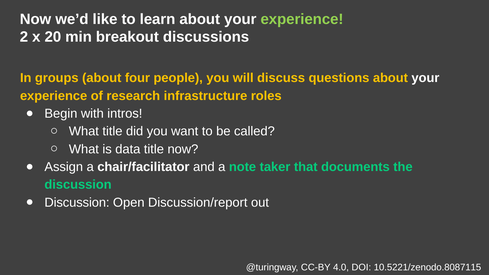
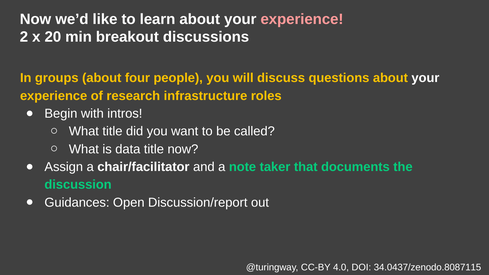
experience at (302, 19) colour: light green -> pink
Discussion at (77, 203): Discussion -> Guidances
10.5221/zenodo.8087115: 10.5221/zenodo.8087115 -> 34.0437/zenodo.8087115
